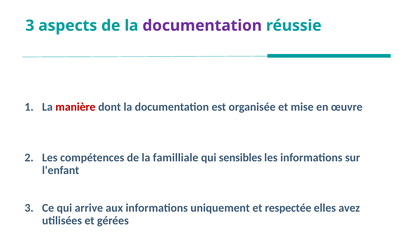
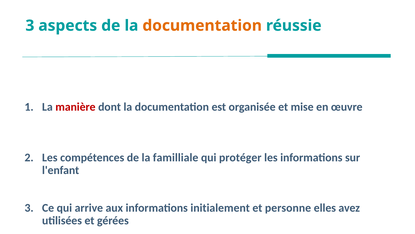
documentation at (202, 26) colour: purple -> orange
sensibles: sensibles -> protéger
uniquement: uniquement -> initialement
respectée: respectée -> personne
